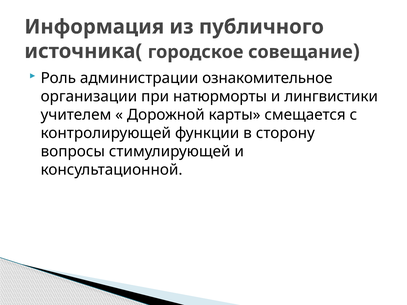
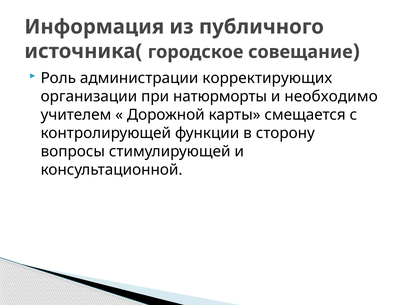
ознакомительное: ознакомительное -> корректирующих
лингвистики: лингвистики -> необходимо
